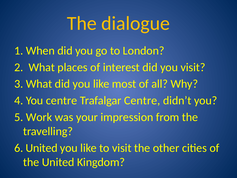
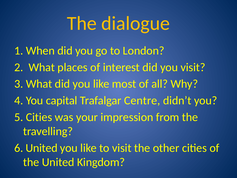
You centre: centre -> capital
5 Work: Work -> Cities
